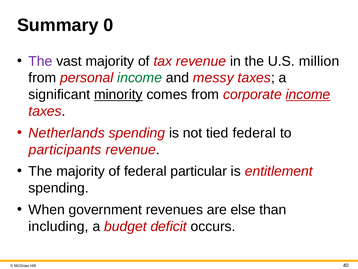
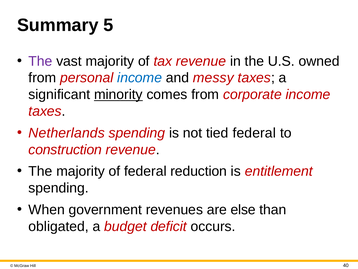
0: 0 -> 5
million: million -> owned
income at (140, 78) colour: green -> blue
income at (308, 94) underline: present -> none
participants: participants -> construction
particular: particular -> reduction
including: including -> obligated
